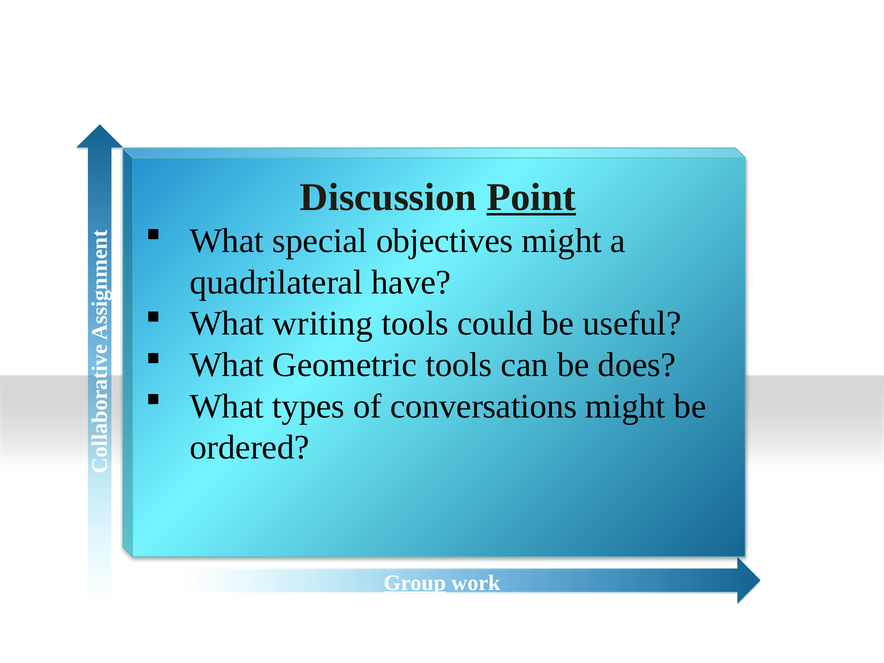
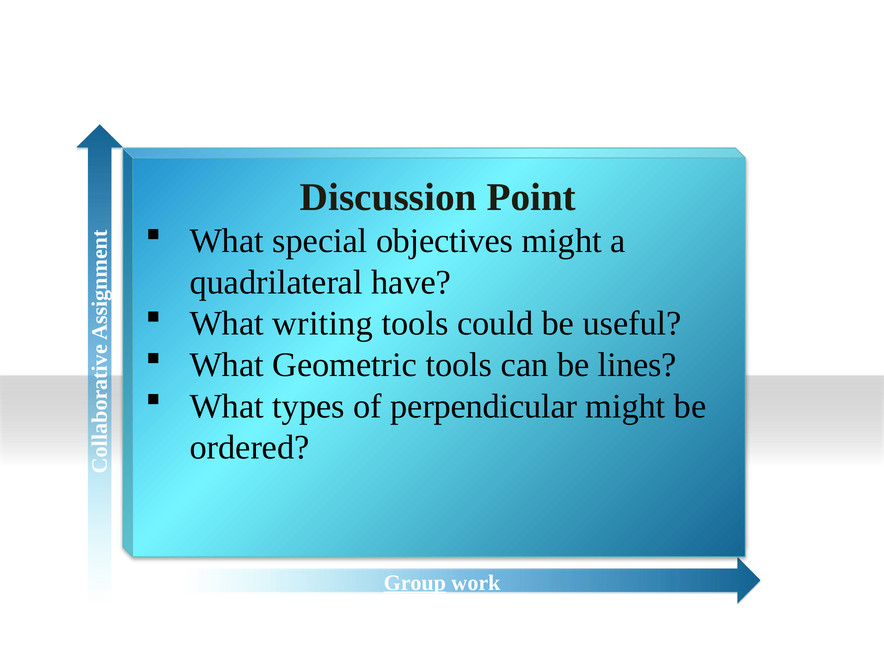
Point underline: present -> none
does: does -> lines
conversations: conversations -> perpendicular
